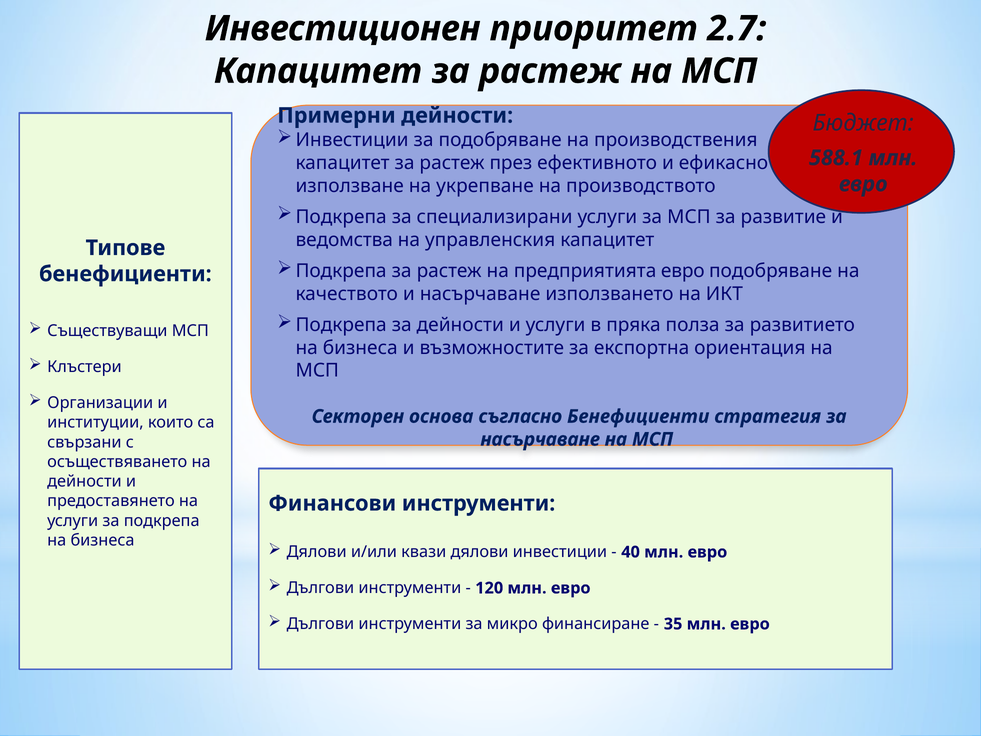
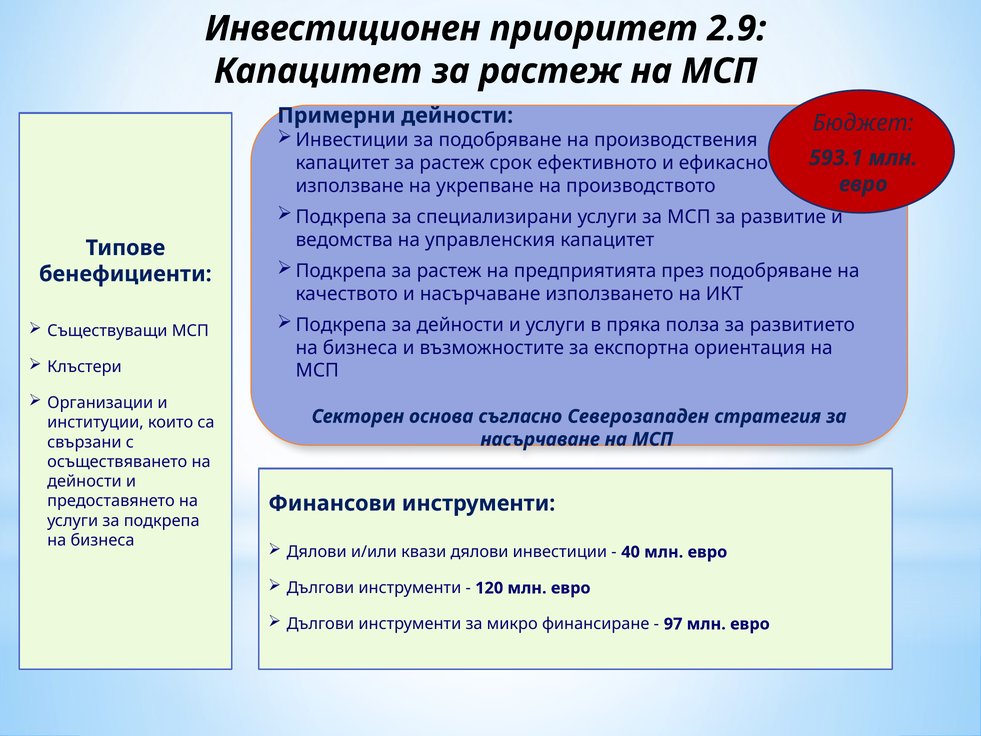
2.7: 2.7 -> 2.9
588.1: 588.1 -> 593.1
през: през -> срок
предприятията евро: евро -> през
съгласно Бенефициенти: Бенефициенти -> Северозападен
35: 35 -> 97
